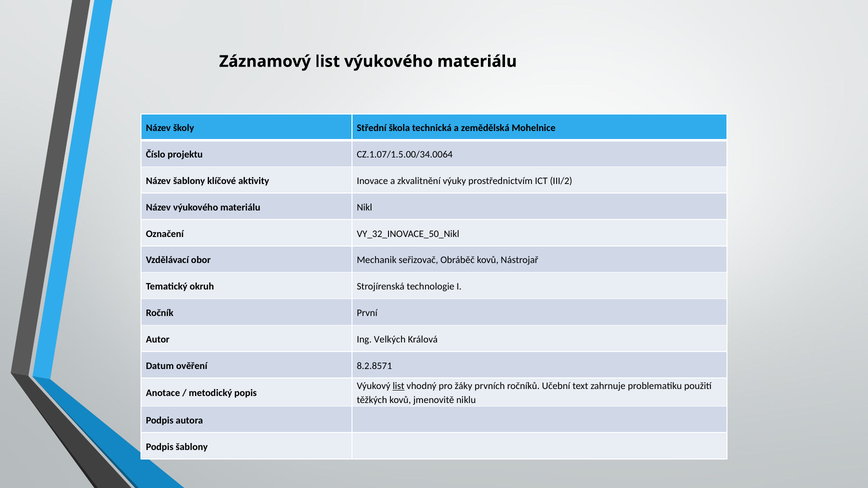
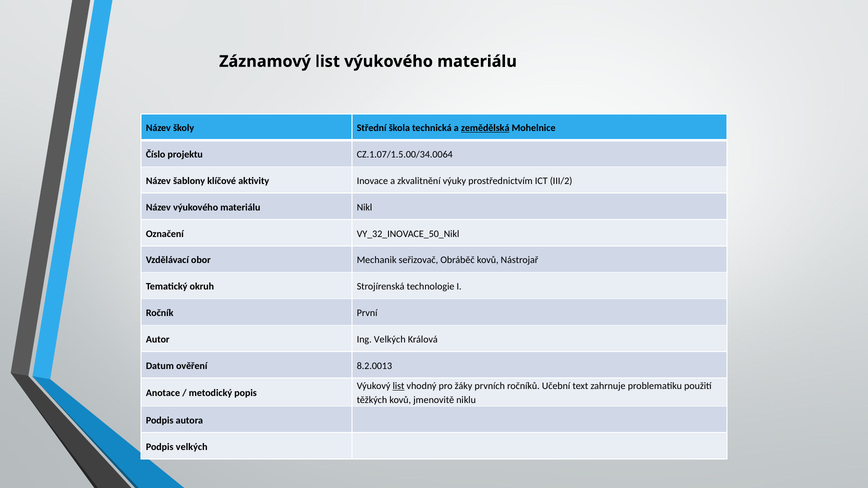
zemědělská underline: none -> present
8.2.8571: 8.2.8571 -> 8.2.0013
Podpis šablony: šablony -> velkých
